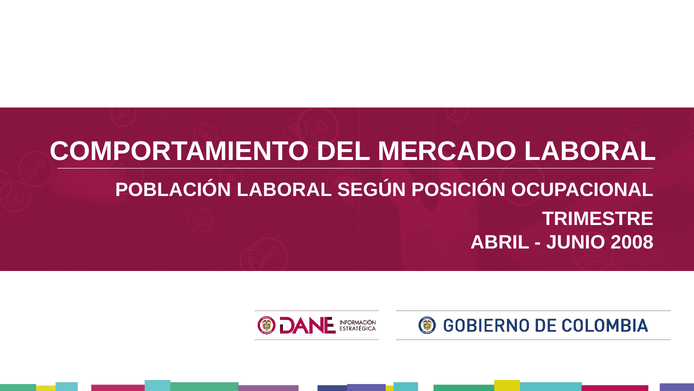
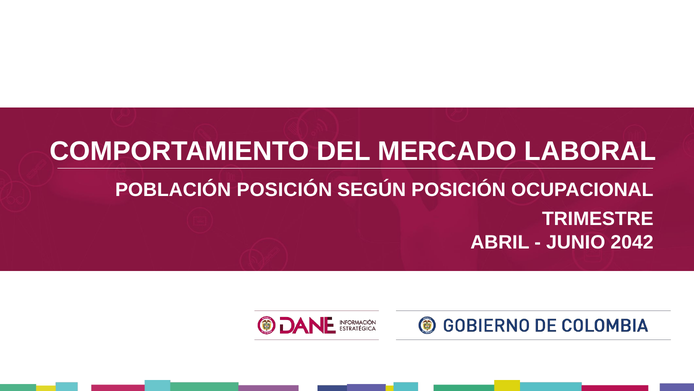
POBLACIÓN LABORAL: LABORAL -> POSICIÓN
2008: 2008 -> 2042
